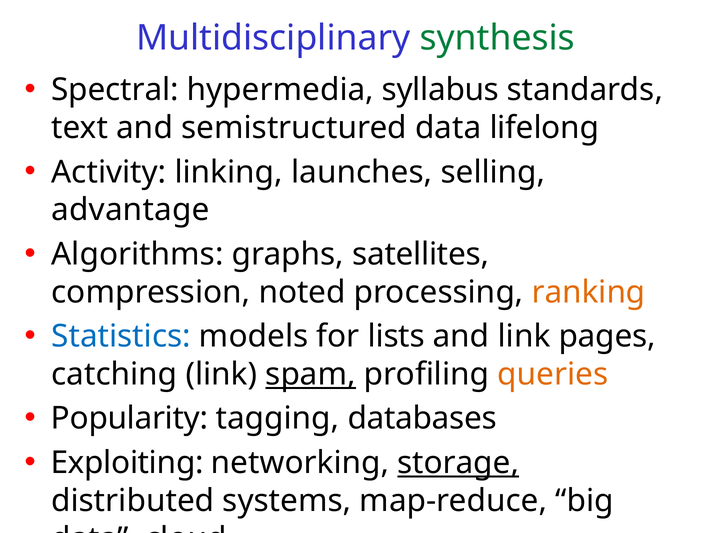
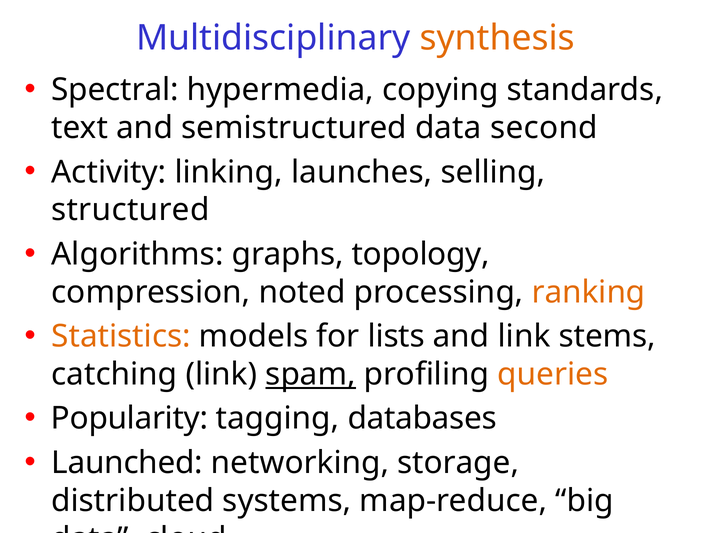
synthesis colour: green -> orange
syllabus: syllabus -> copying
lifelong: lifelong -> second
advantage: advantage -> structured
satellites: satellites -> topology
Statistics colour: blue -> orange
pages: pages -> stems
Exploiting: Exploiting -> Launched
storage underline: present -> none
